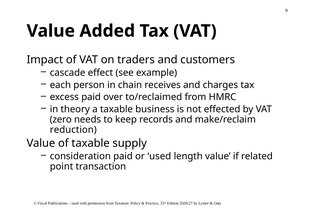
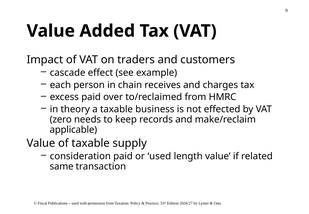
reduction: reduction -> applicable
point: point -> same
